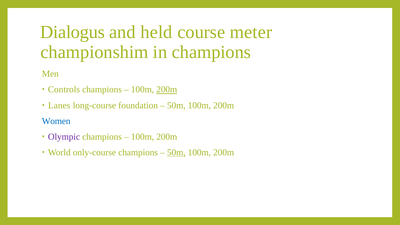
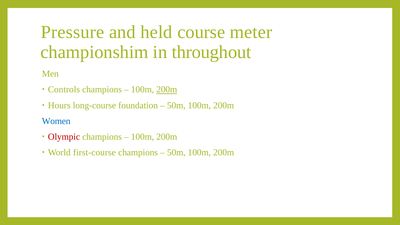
Dialogus: Dialogus -> Pressure
in champions: champions -> throughout
Lanes: Lanes -> Hours
Olympic colour: purple -> red
only-course: only-course -> first-course
50m at (176, 153) underline: present -> none
